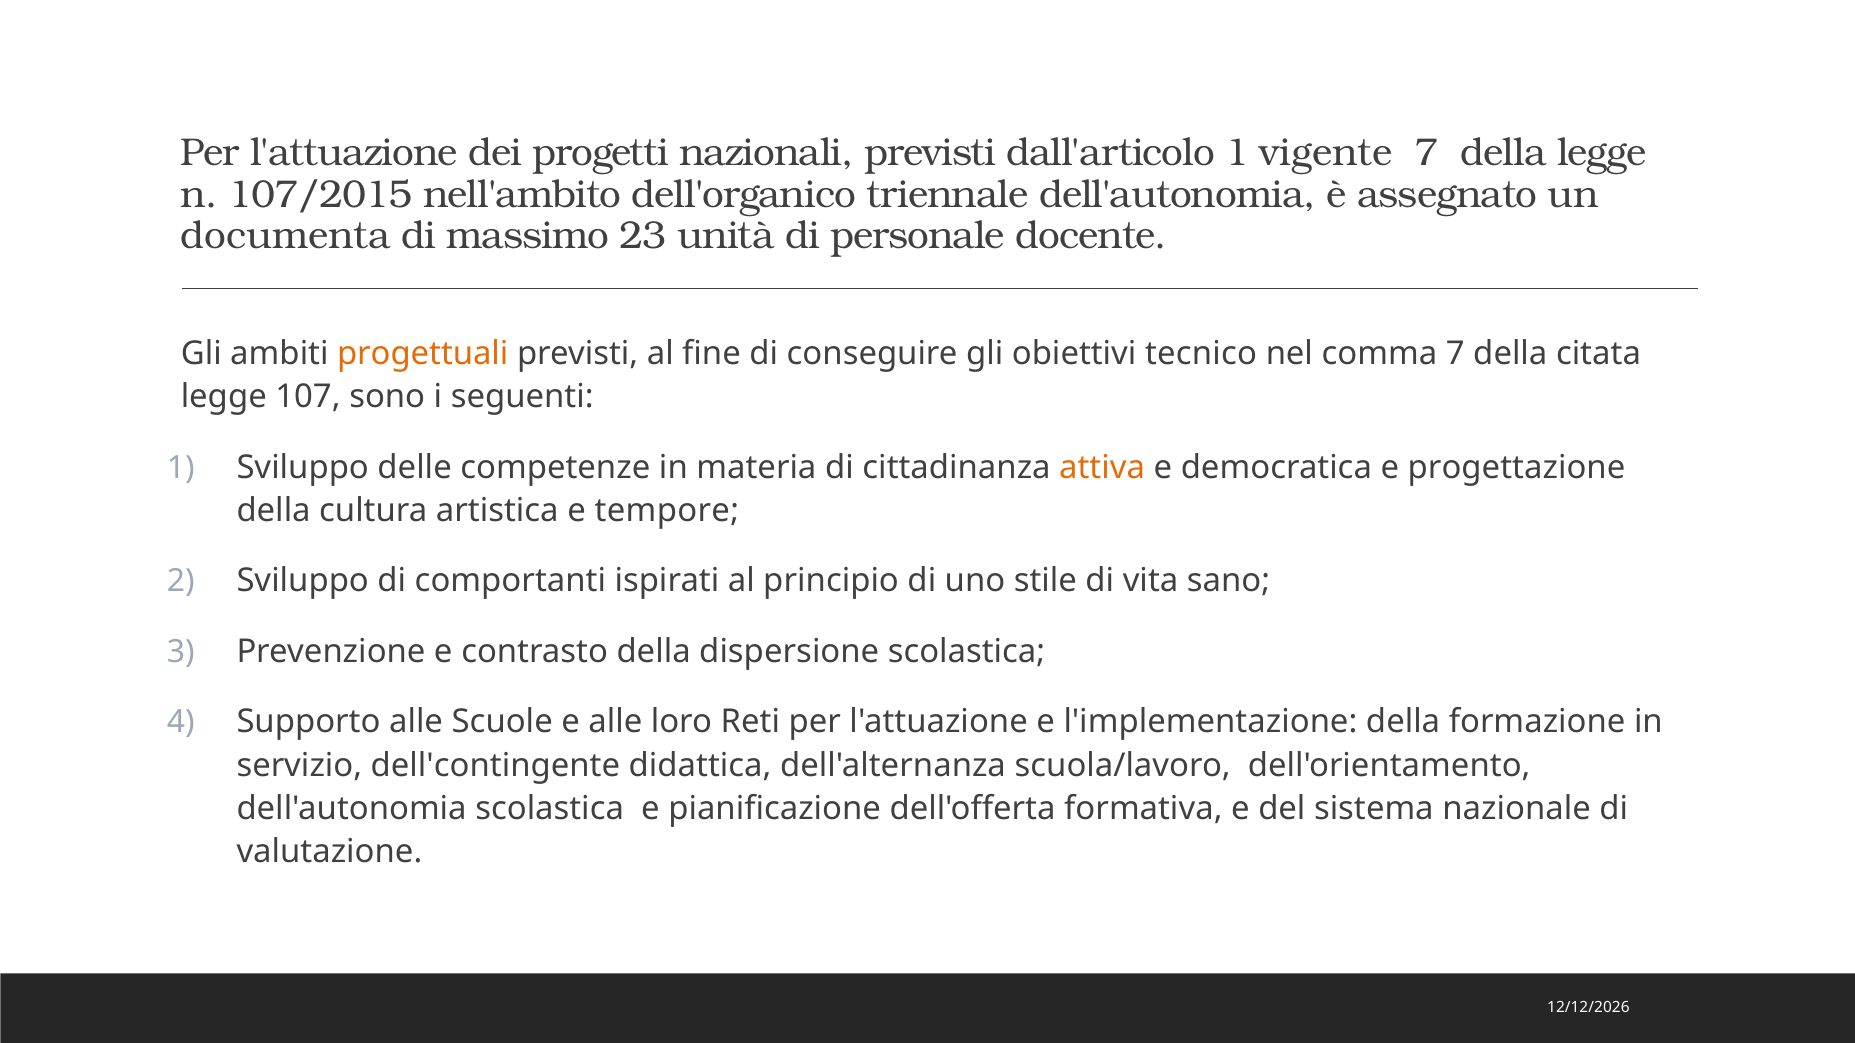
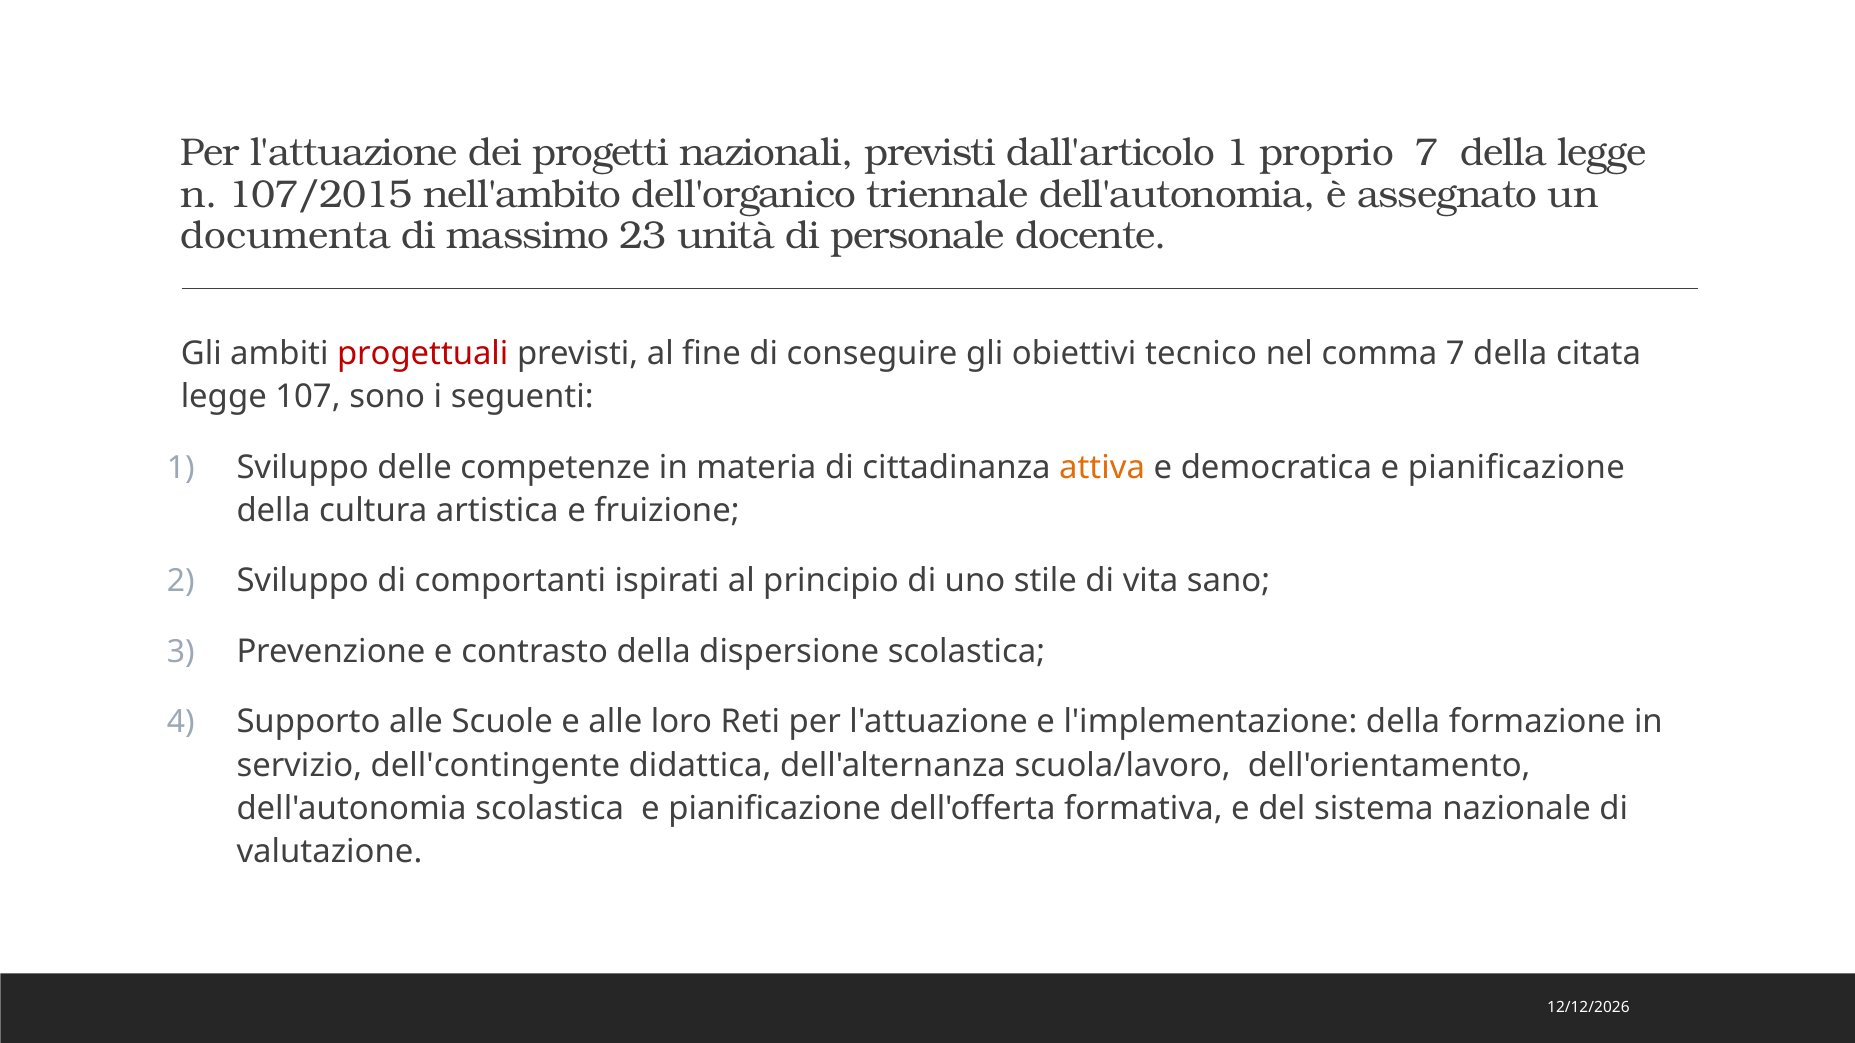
vigente: vigente -> proprio
progettuali colour: orange -> red
democratica e progettazione: progettazione -> pianificazione
tempore: tempore -> fruizione
